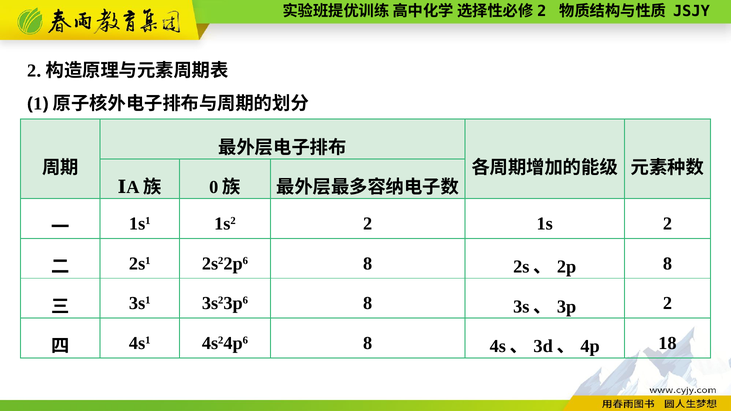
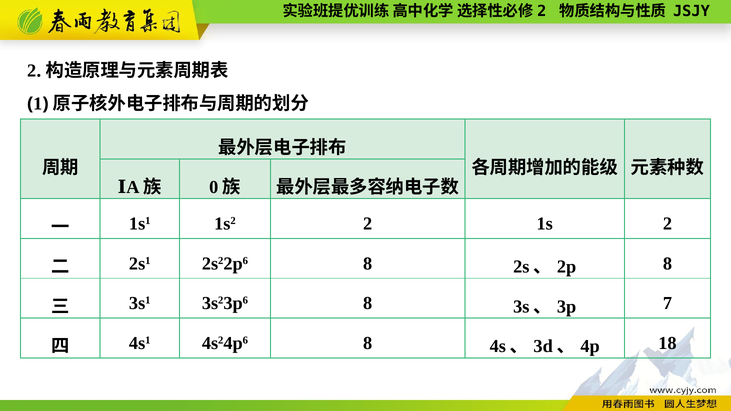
2 at (667, 303): 2 -> 7
